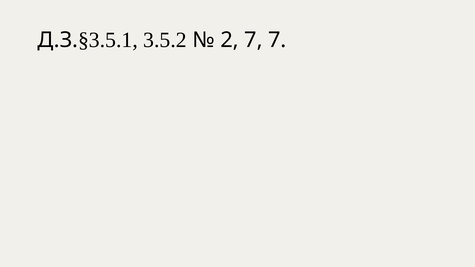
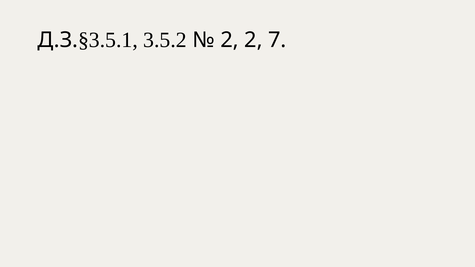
2 7: 7 -> 2
